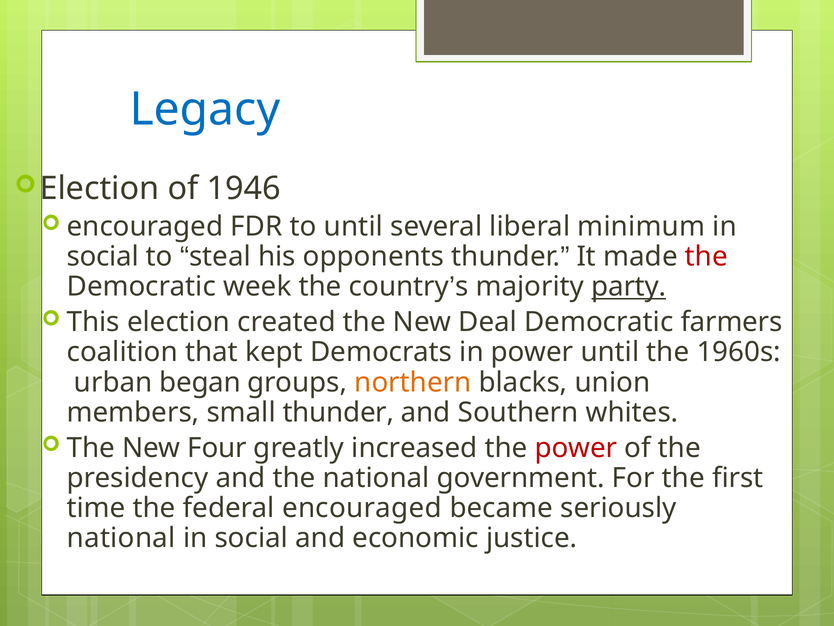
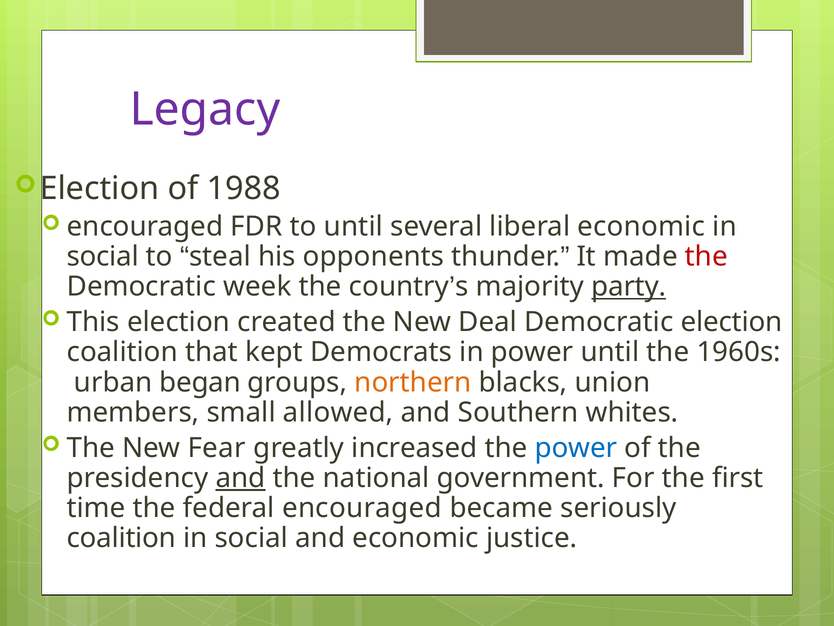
Legacy colour: blue -> purple
1946: 1946 -> 1988
liberal minimum: minimum -> economic
Democratic farmers: farmers -> election
small thunder: thunder -> allowed
Four: Four -> Fear
power at (576, 448) colour: red -> blue
and at (241, 478) underline: none -> present
national at (121, 538): national -> coalition
